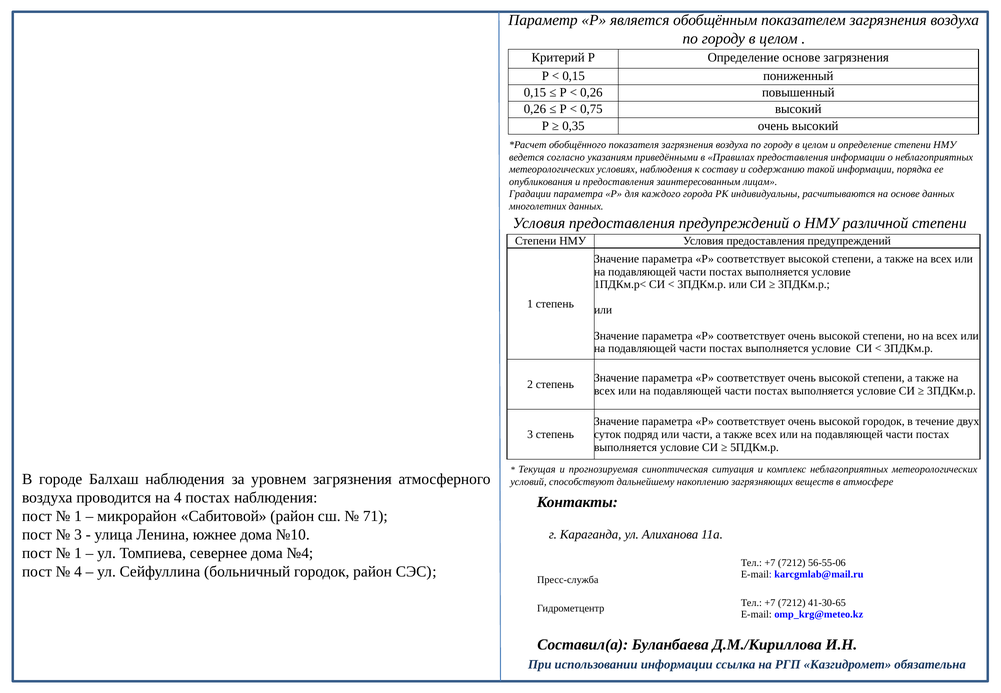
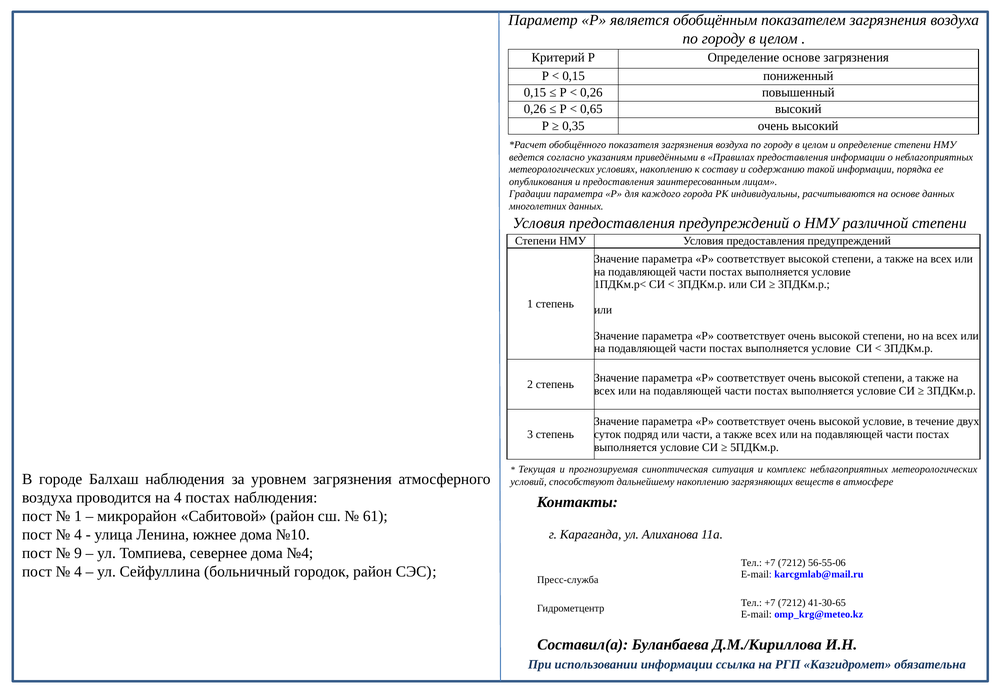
0,75: 0,75 -> 0,65
условиях наблюдения: наблюдения -> накоплению
высокой городок: городок -> условие
71: 71 -> 61
3 at (78, 535): 3 -> 4
1 at (78, 553): 1 -> 9
